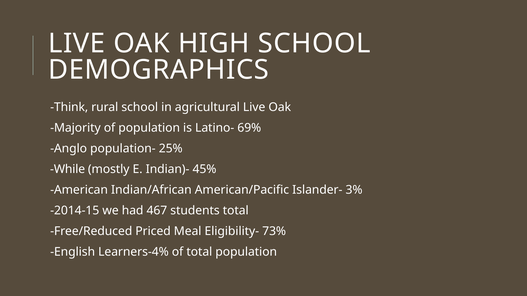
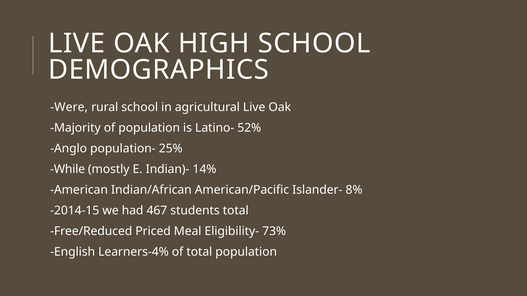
Think: Think -> Were
69%: 69% -> 52%
45%: 45% -> 14%
3%: 3% -> 8%
